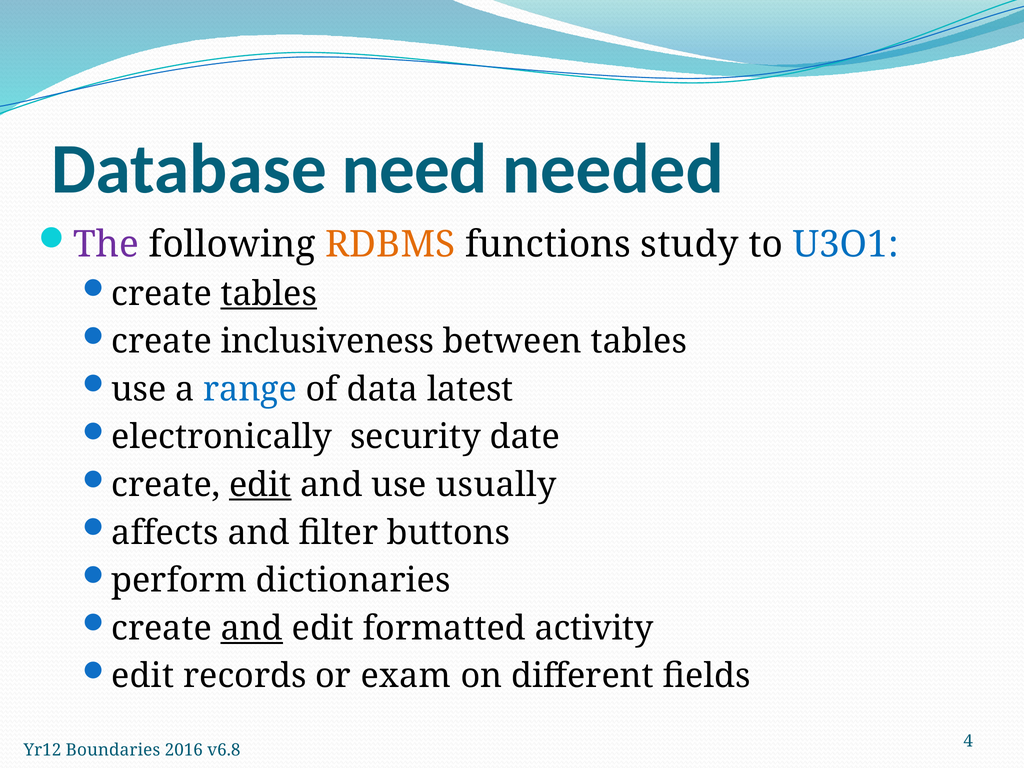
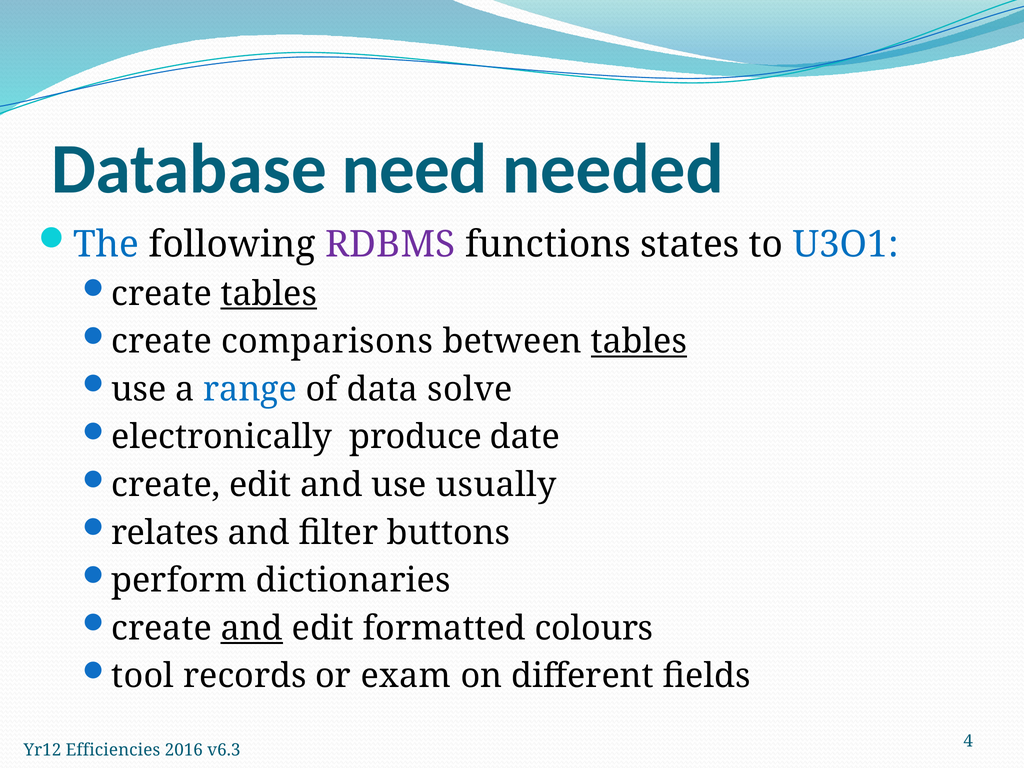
The colour: purple -> blue
RDBMS colour: orange -> purple
study: study -> states
inclusiveness: inclusiveness -> comparisons
tables at (639, 342) underline: none -> present
latest: latest -> solve
security: security -> produce
edit at (260, 485) underline: present -> none
affects: affects -> relates
activity: activity -> colours
edit at (143, 676): edit -> tool
Boundaries: Boundaries -> Efficiencies
v6.8: v6.8 -> v6.3
